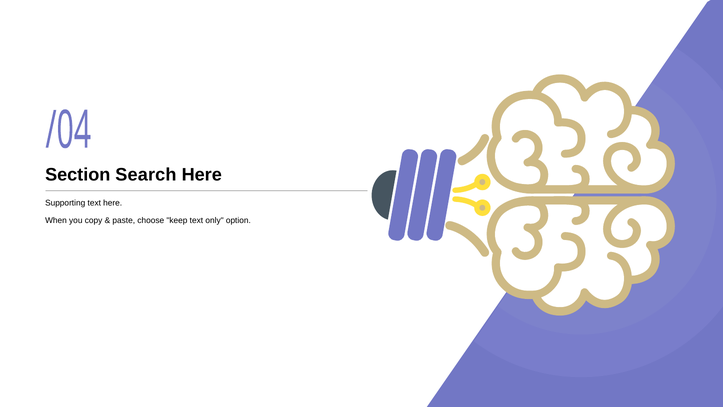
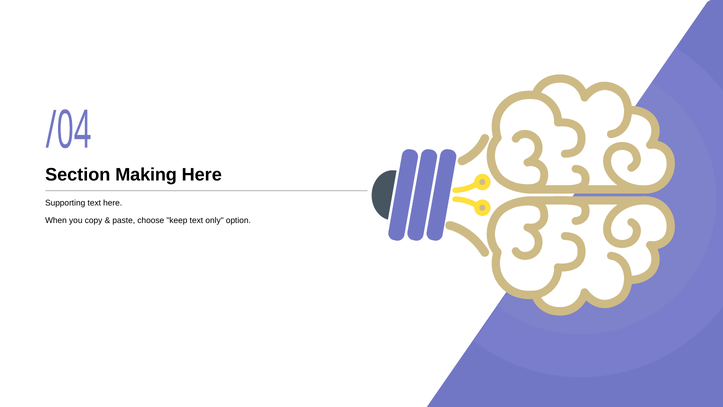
Search: Search -> Making
